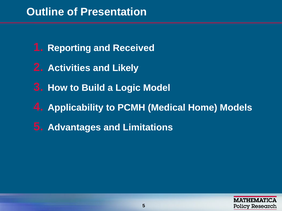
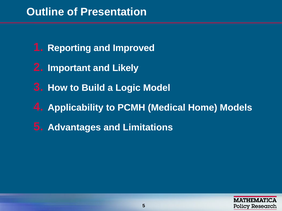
Received: Received -> Improved
Activities: Activities -> Important
